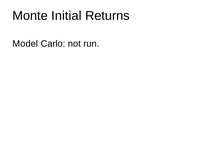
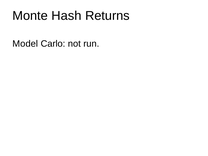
Initial: Initial -> Hash
